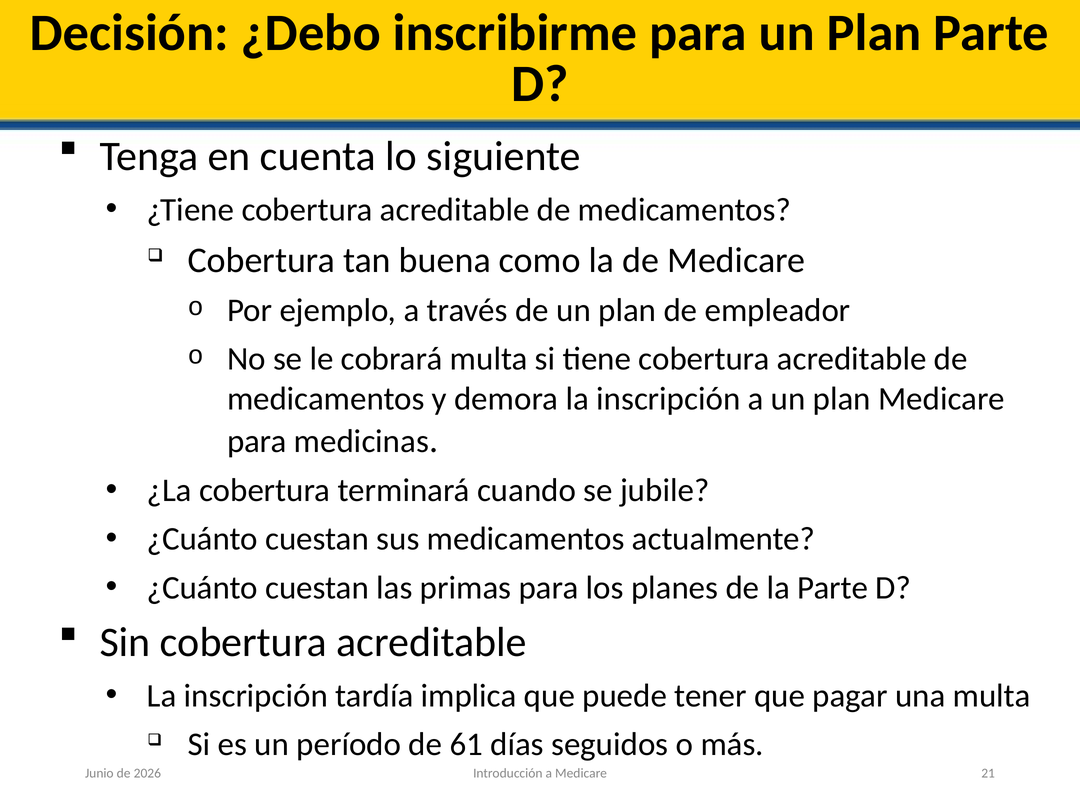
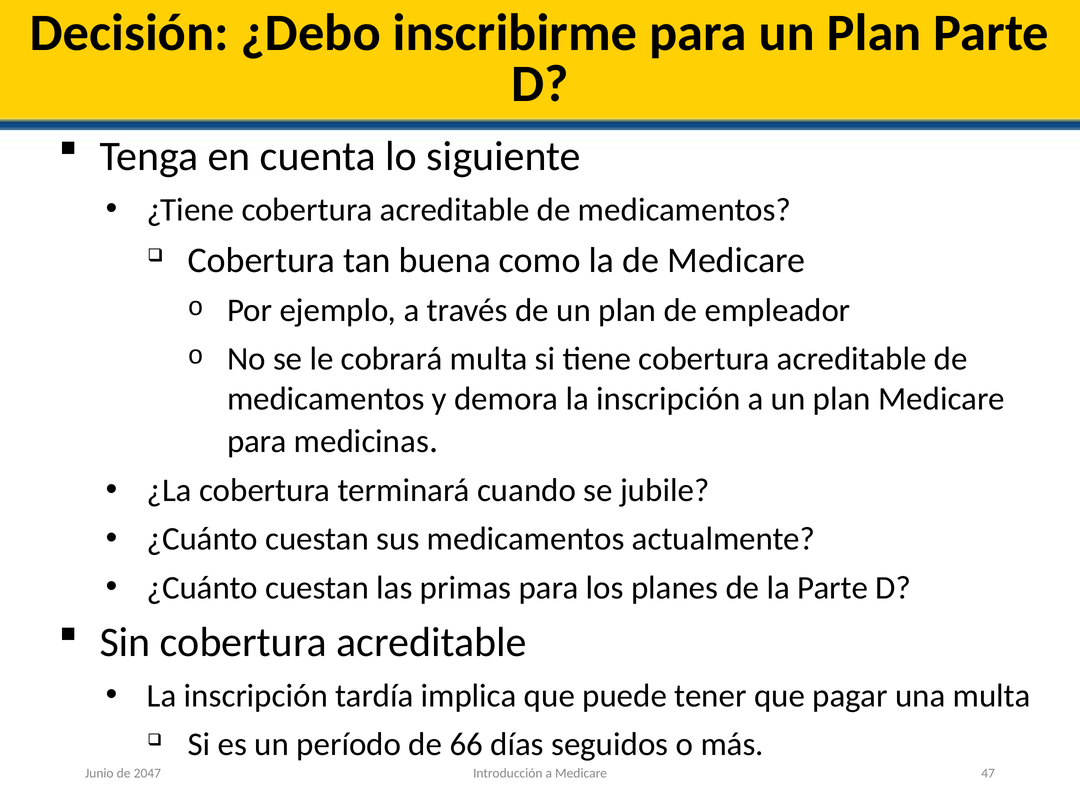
61: 61 -> 66
21: 21 -> 47
2026: 2026 -> 2047
